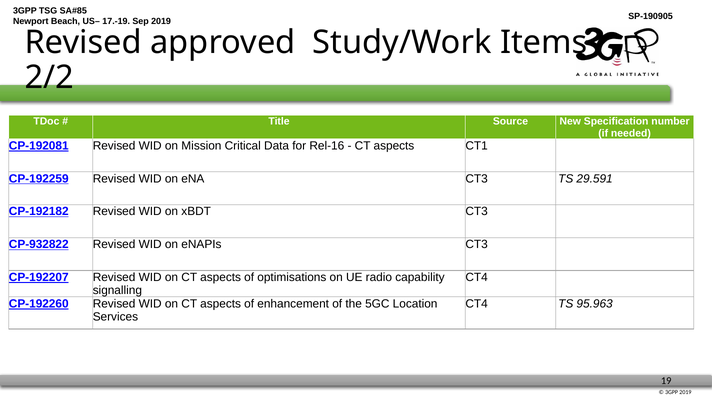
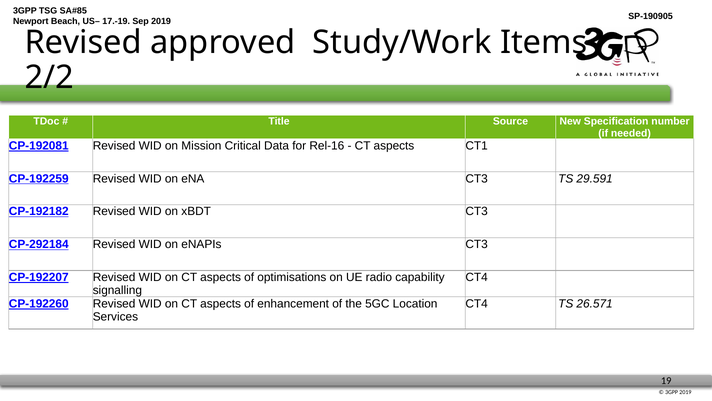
CP-932822: CP-932822 -> CP-292184
95.963: 95.963 -> 26.571
